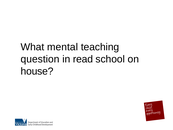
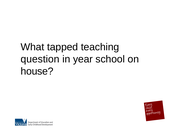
mental: mental -> tapped
read: read -> year
